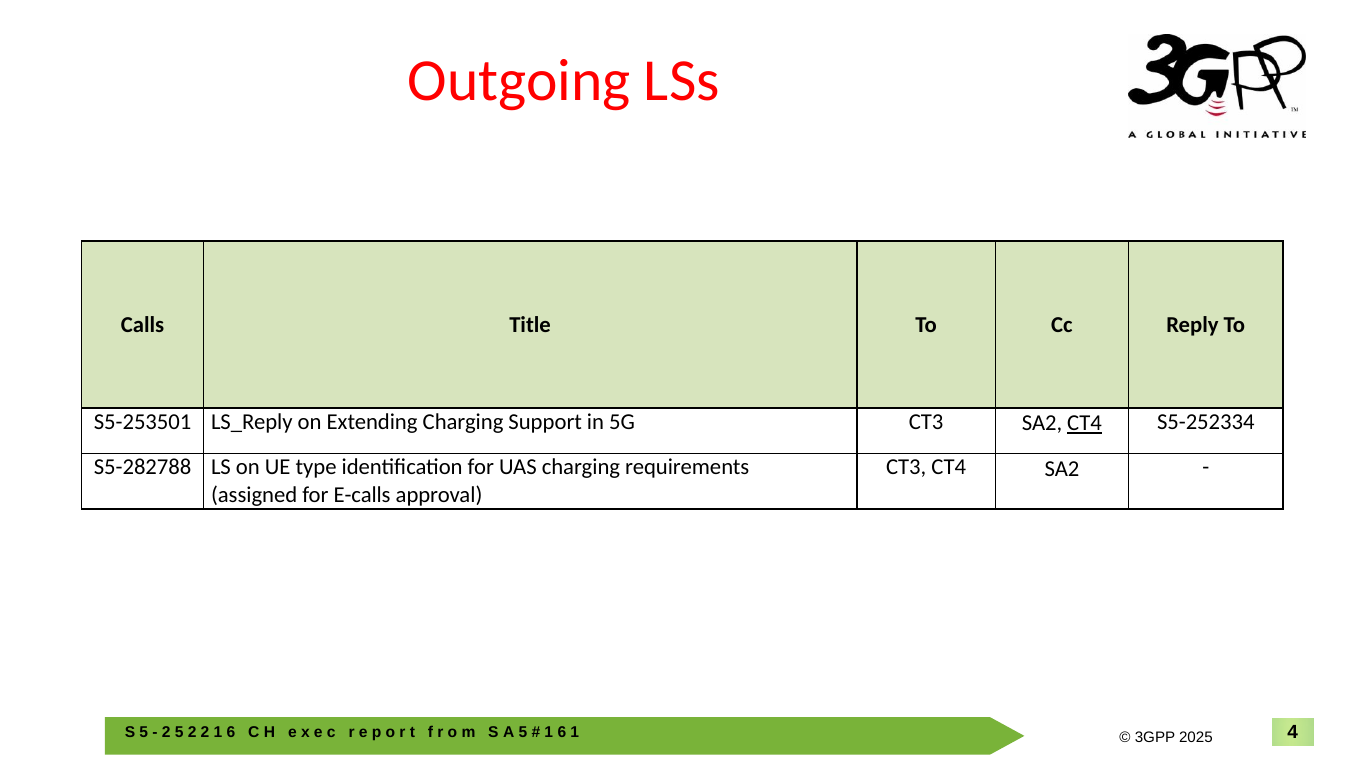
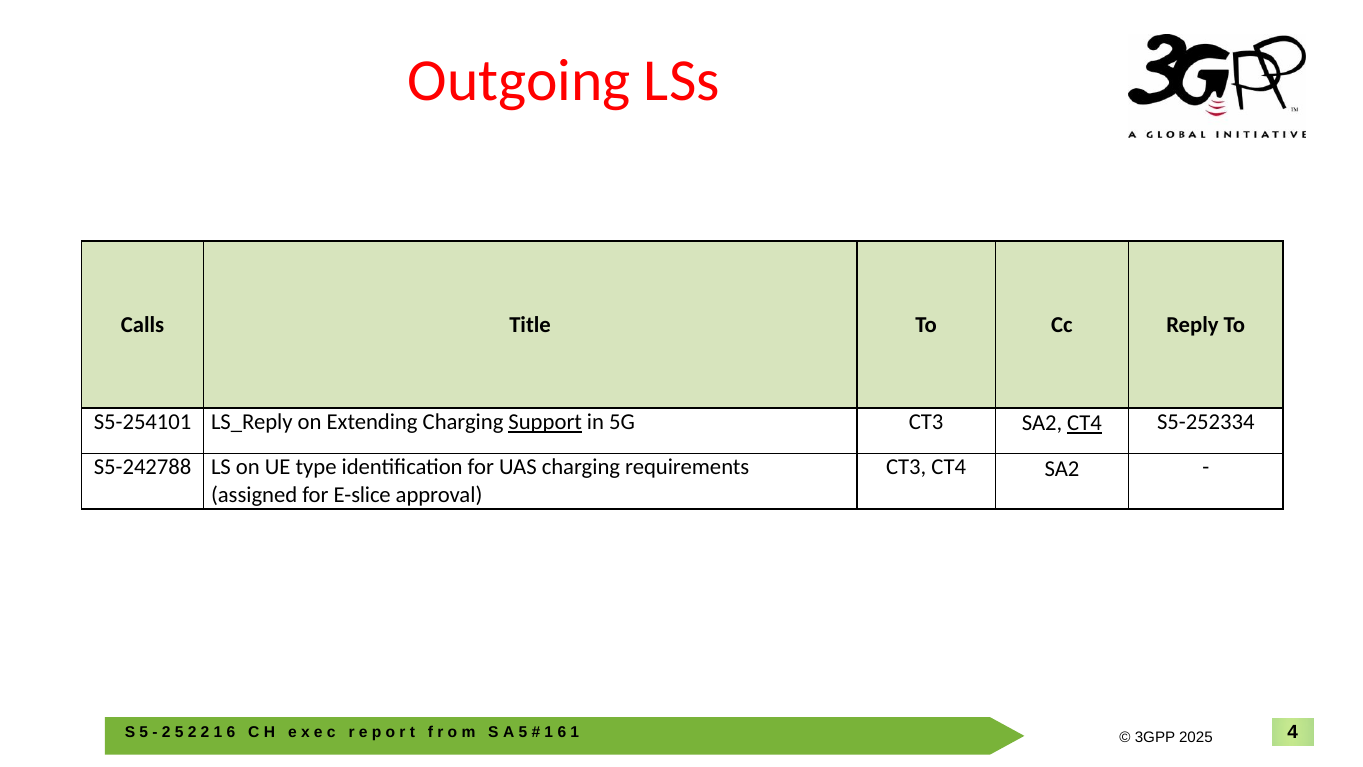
S5-253501: S5-253501 -> S5-254101
Support underline: none -> present
S5-282788: S5-282788 -> S5-242788
E-calls: E-calls -> E-slice
